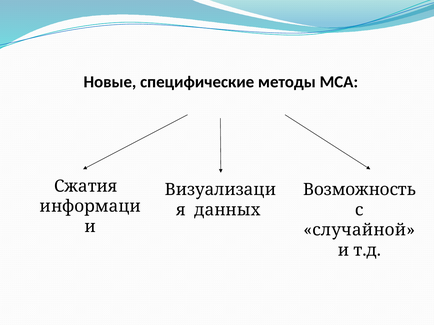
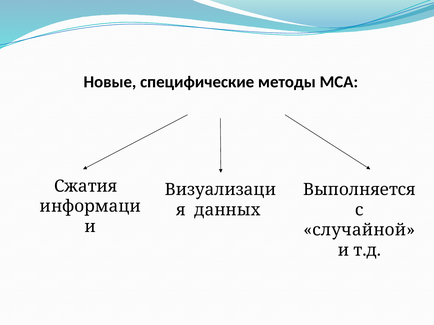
Возможность: Возможность -> Выполняется
